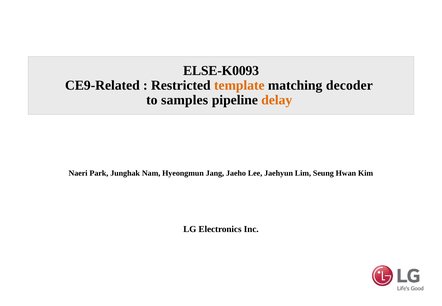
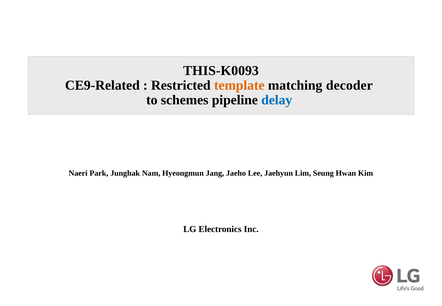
ELSE-K0093: ELSE-K0093 -> THIS-K0093
samples: samples -> schemes
delay colour: orange -> blue
